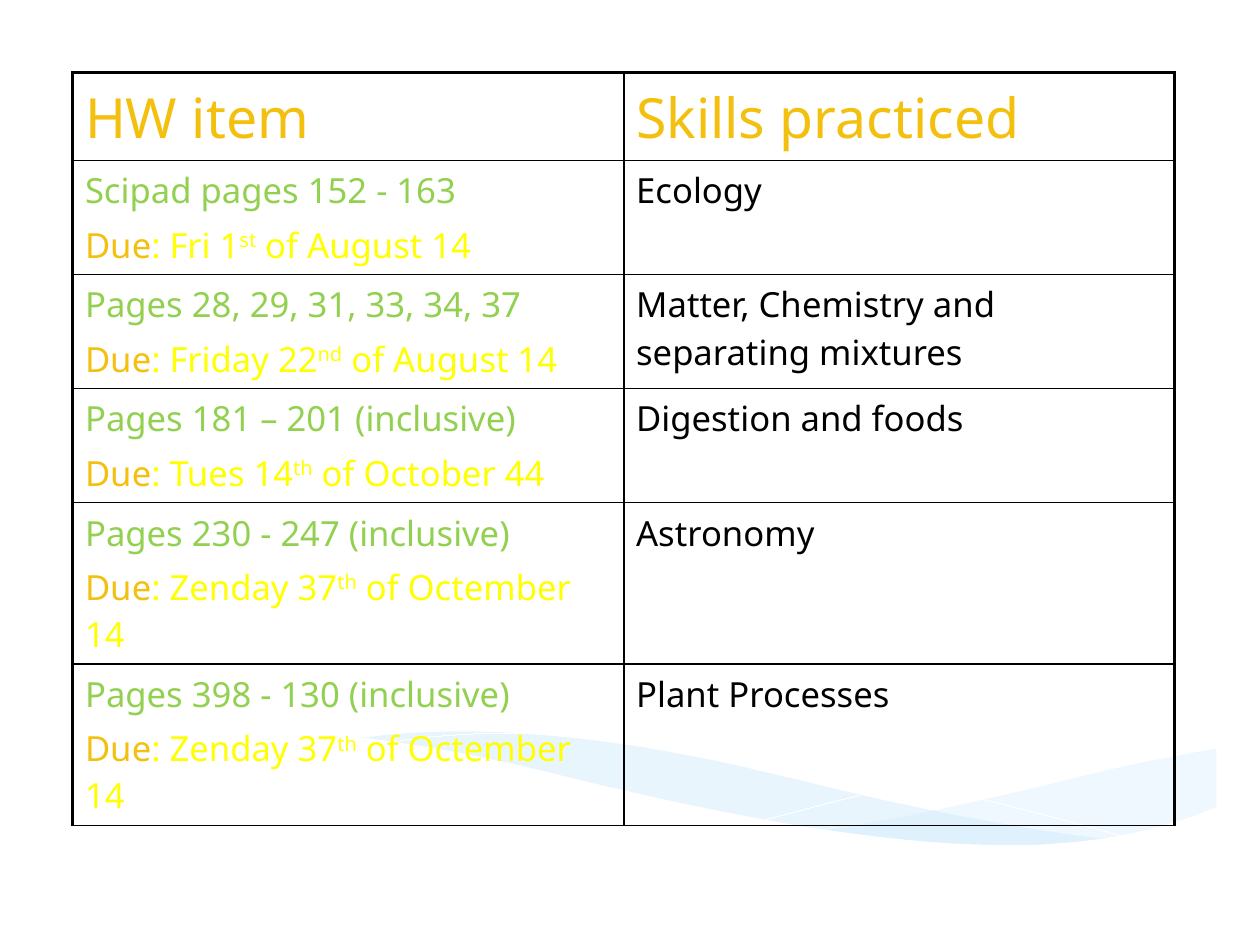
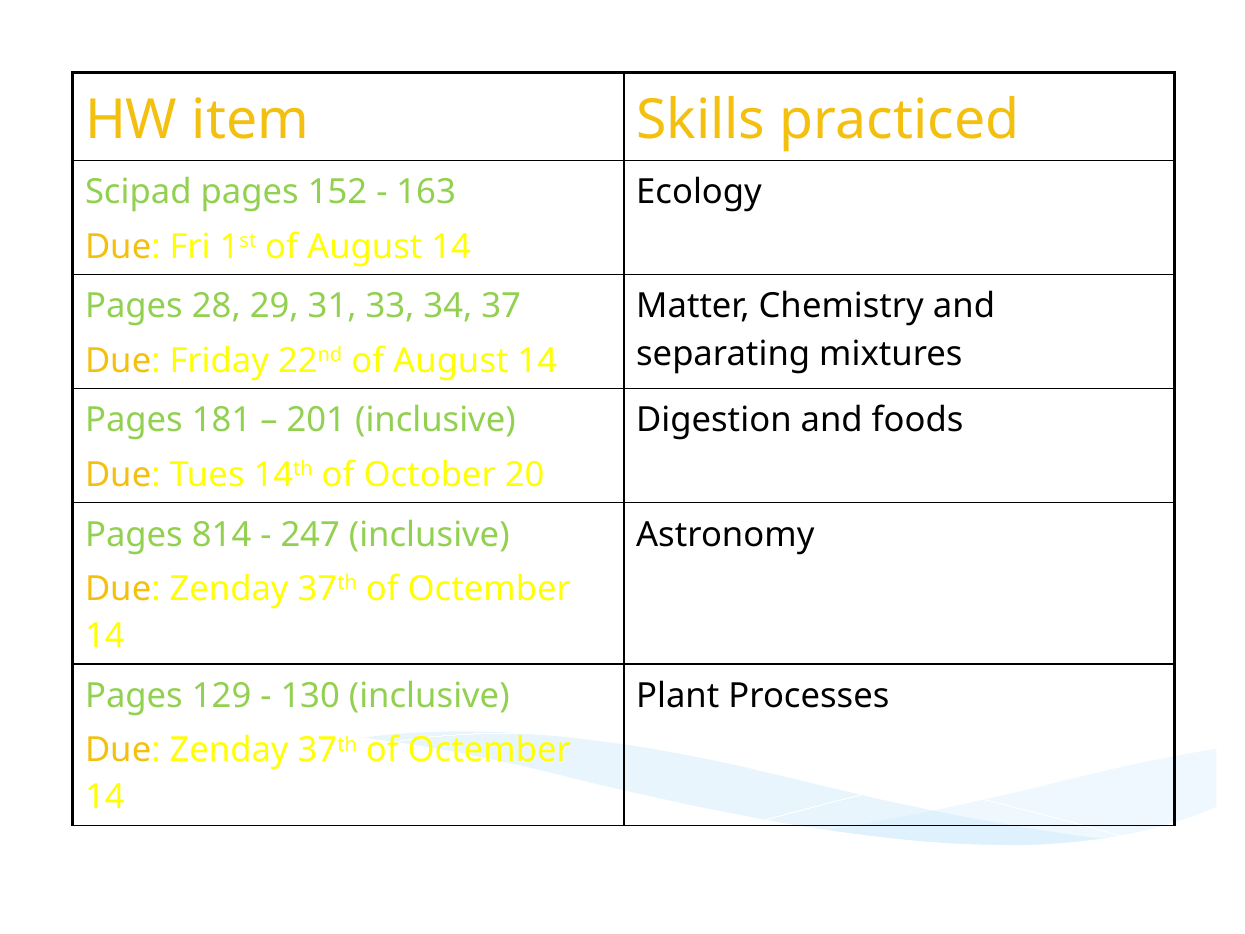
44: 44 -> 20
230: 230 -> 814
398: 398 -> 129
